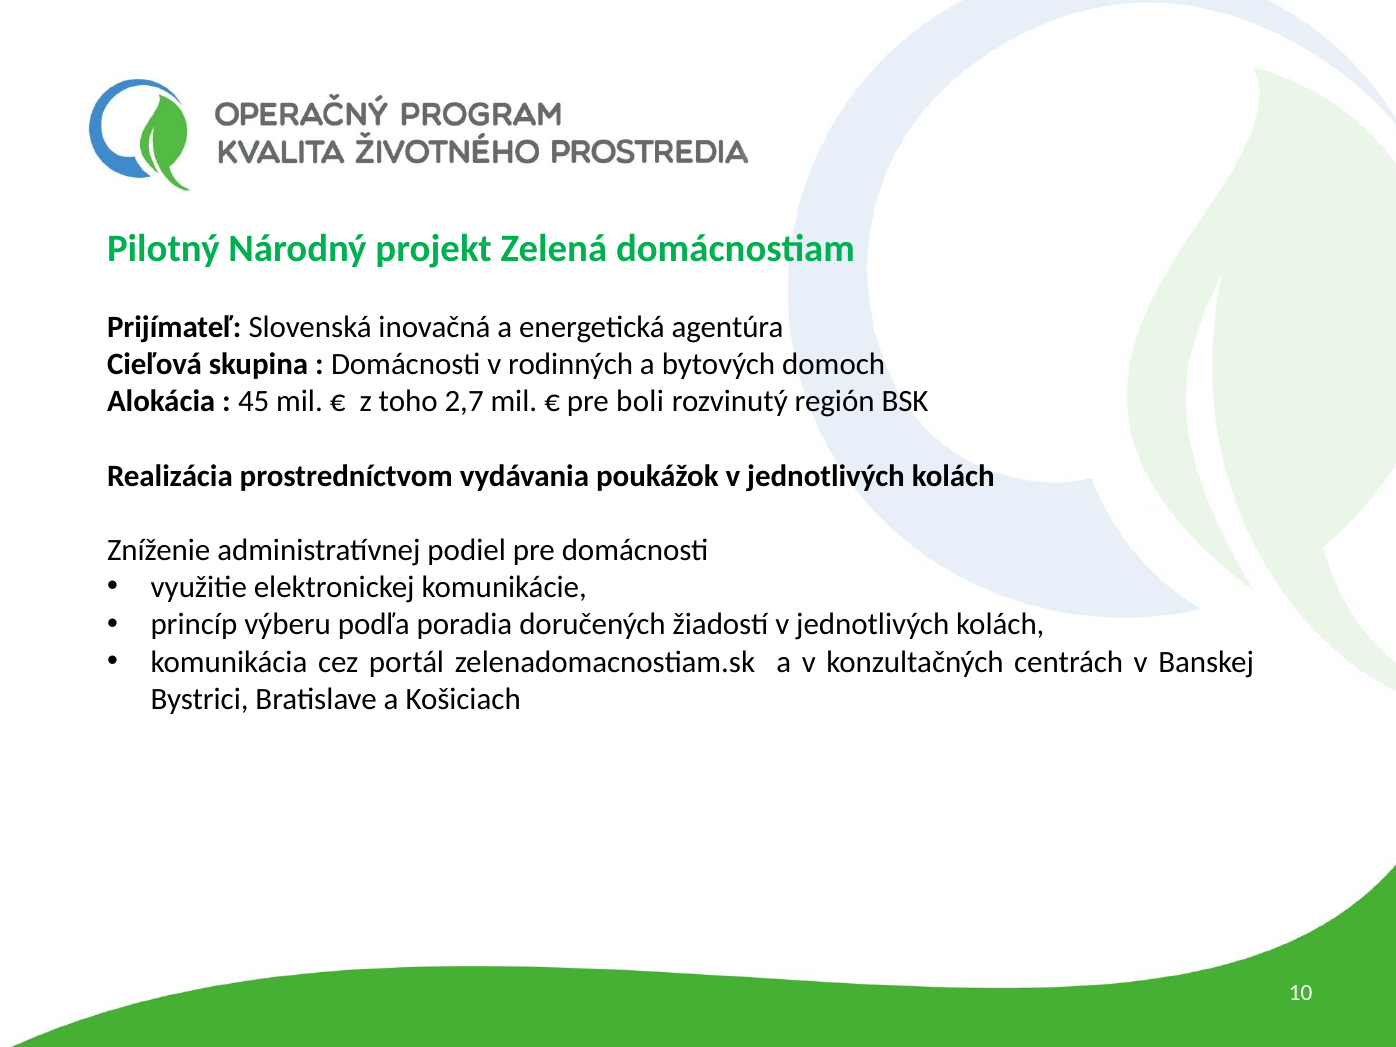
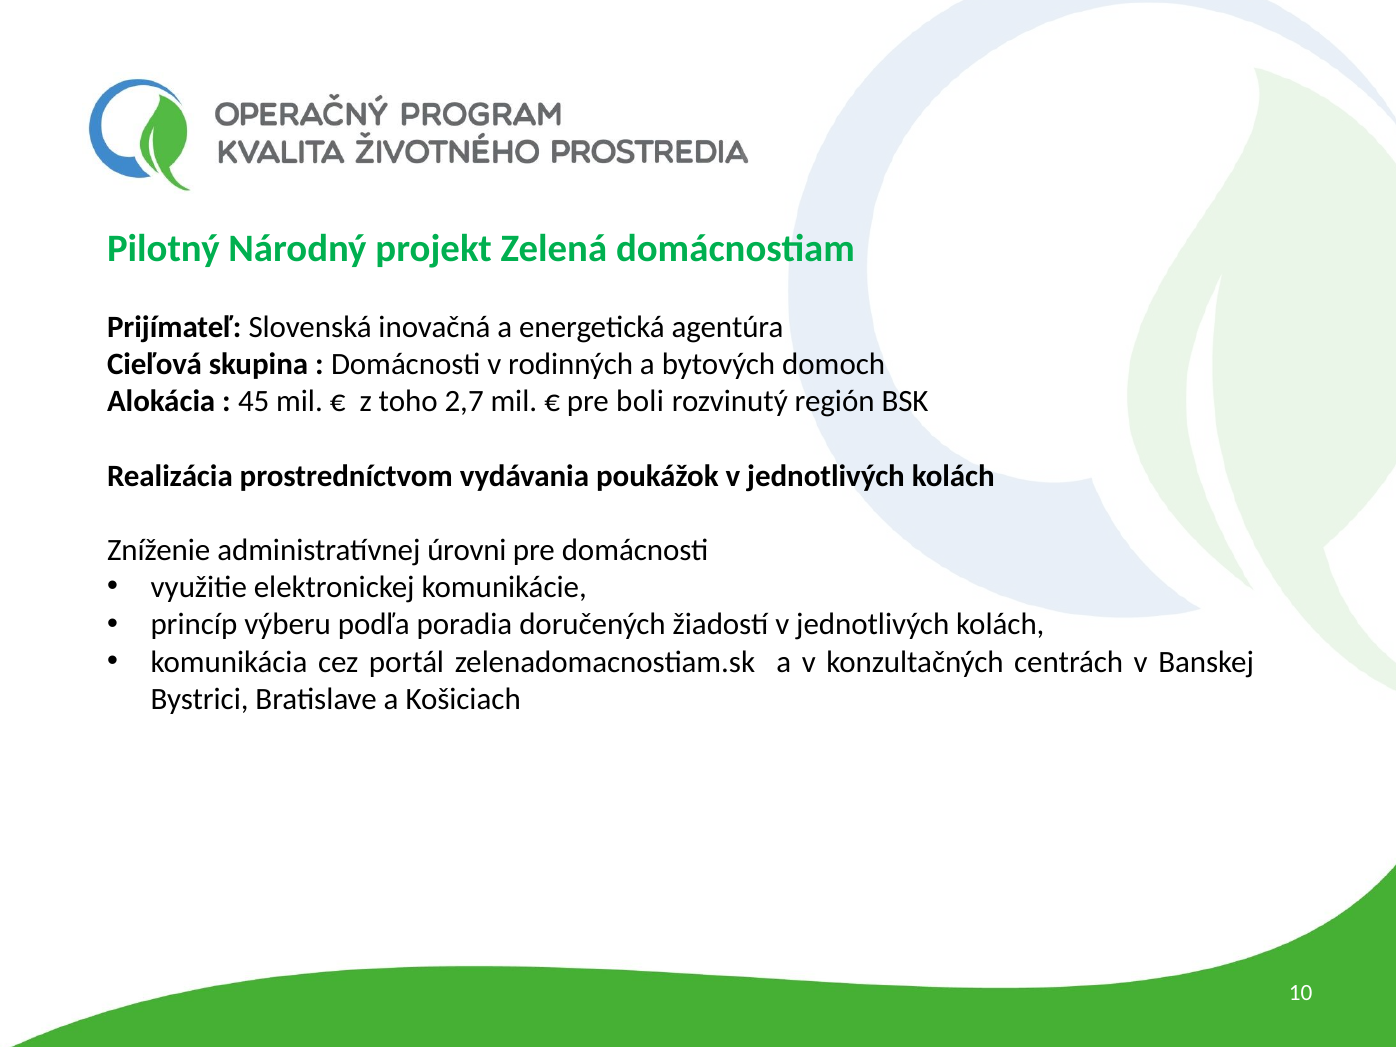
podiel: podiel -> úrovni
